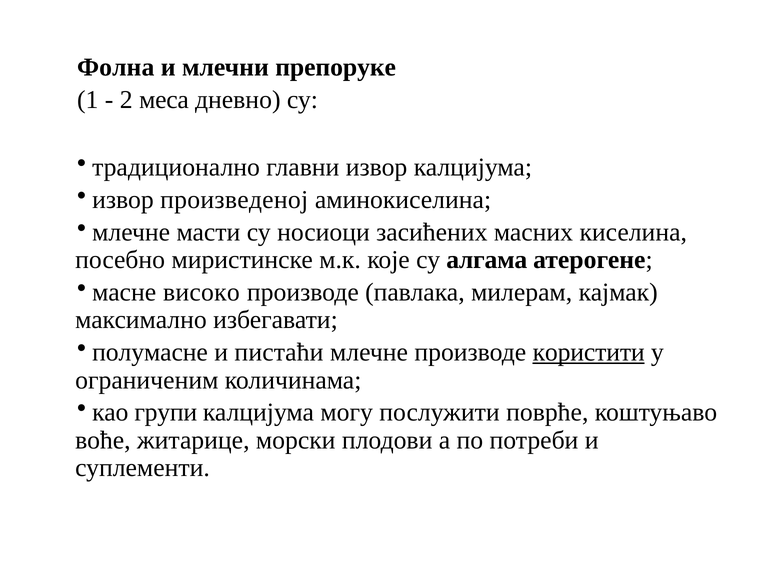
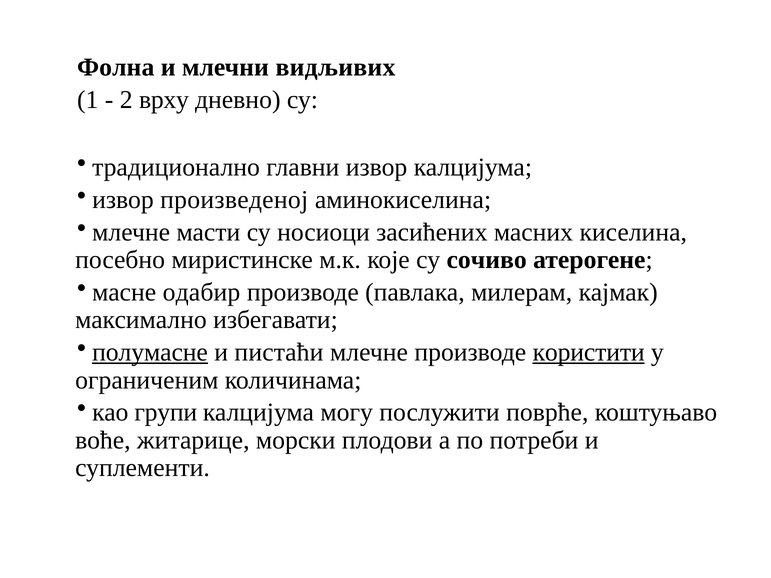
препоруке: препоруке -> видљивих
меса: меса -> врху
алгама: алгама -> сочиво
високо: високо -> одабир
полумасне underline: none -> present
